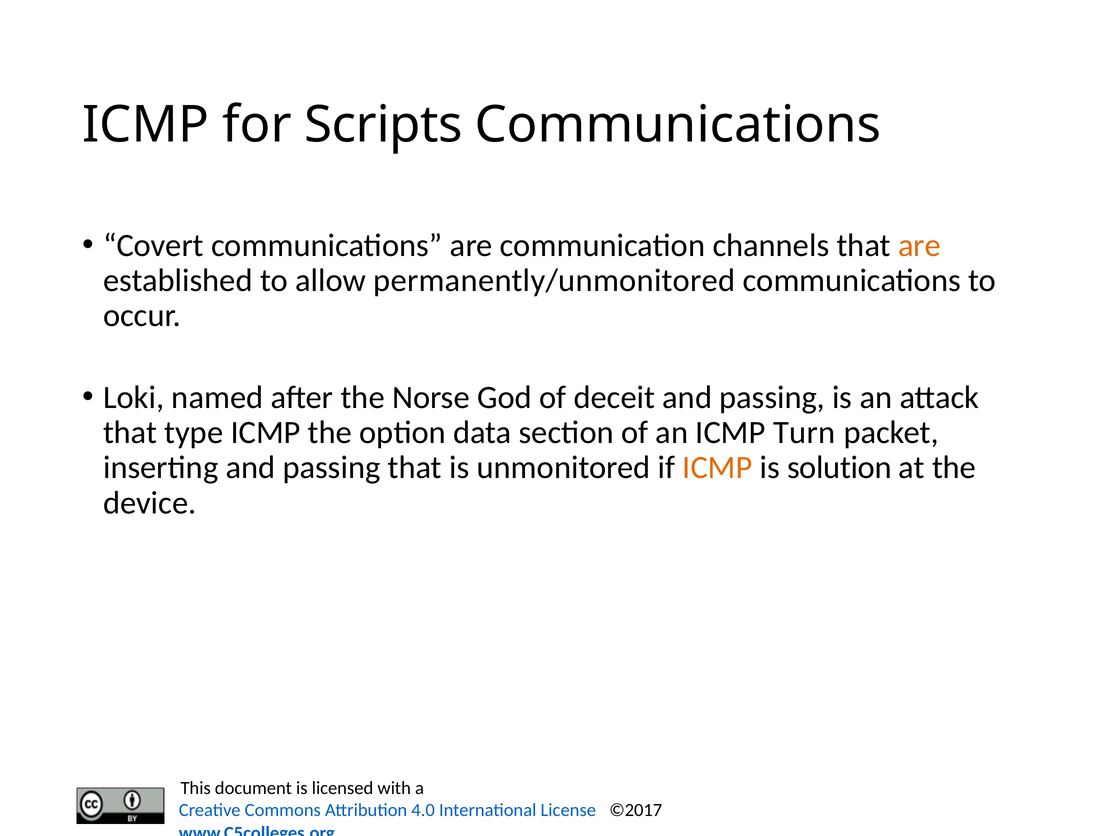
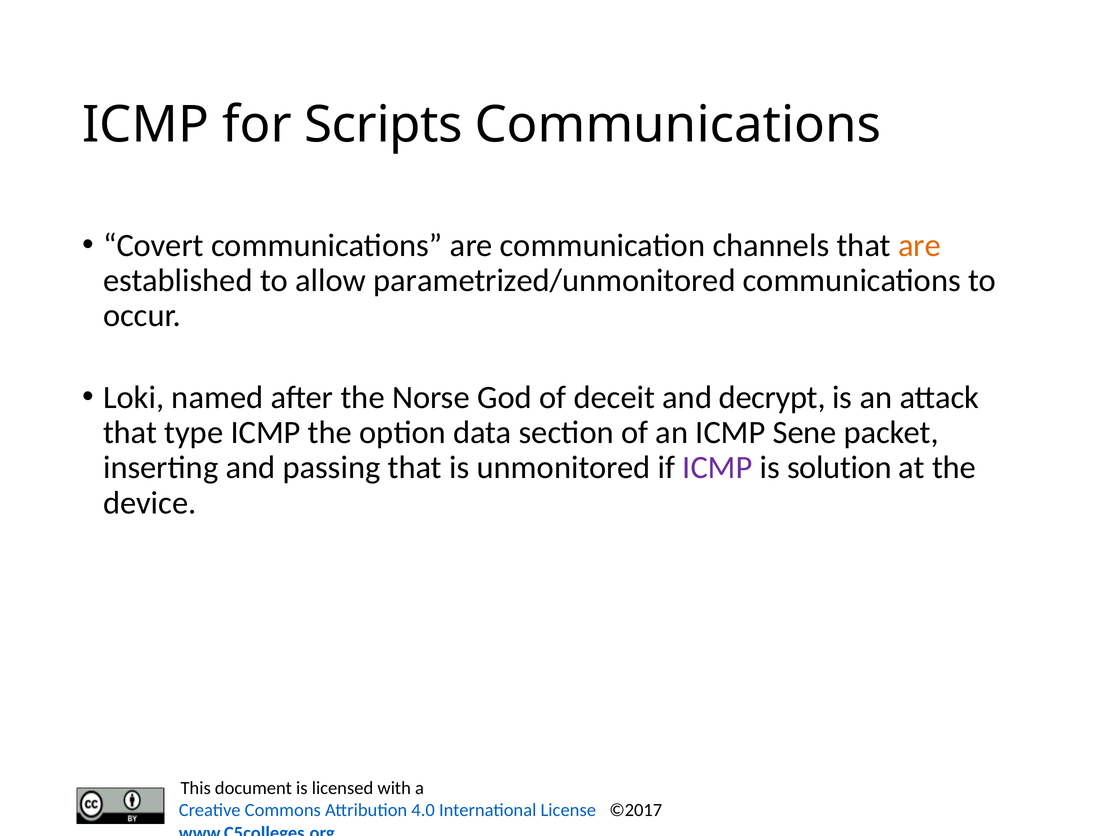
permanently/unmonitored: permanently/unmonitored -> parametrized/unmonitored
deceit and passing: passing -> decrypt
Turn: Turn -> Sene
ICMP at (717, 468) colour: orange -> purple
